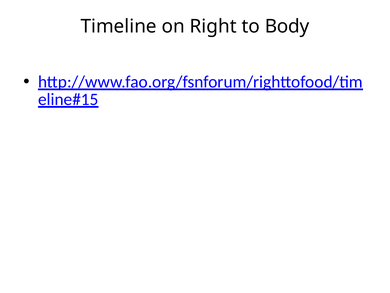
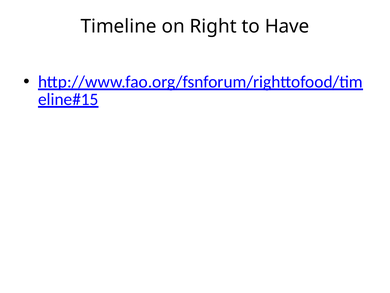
Body: Body -> Have
